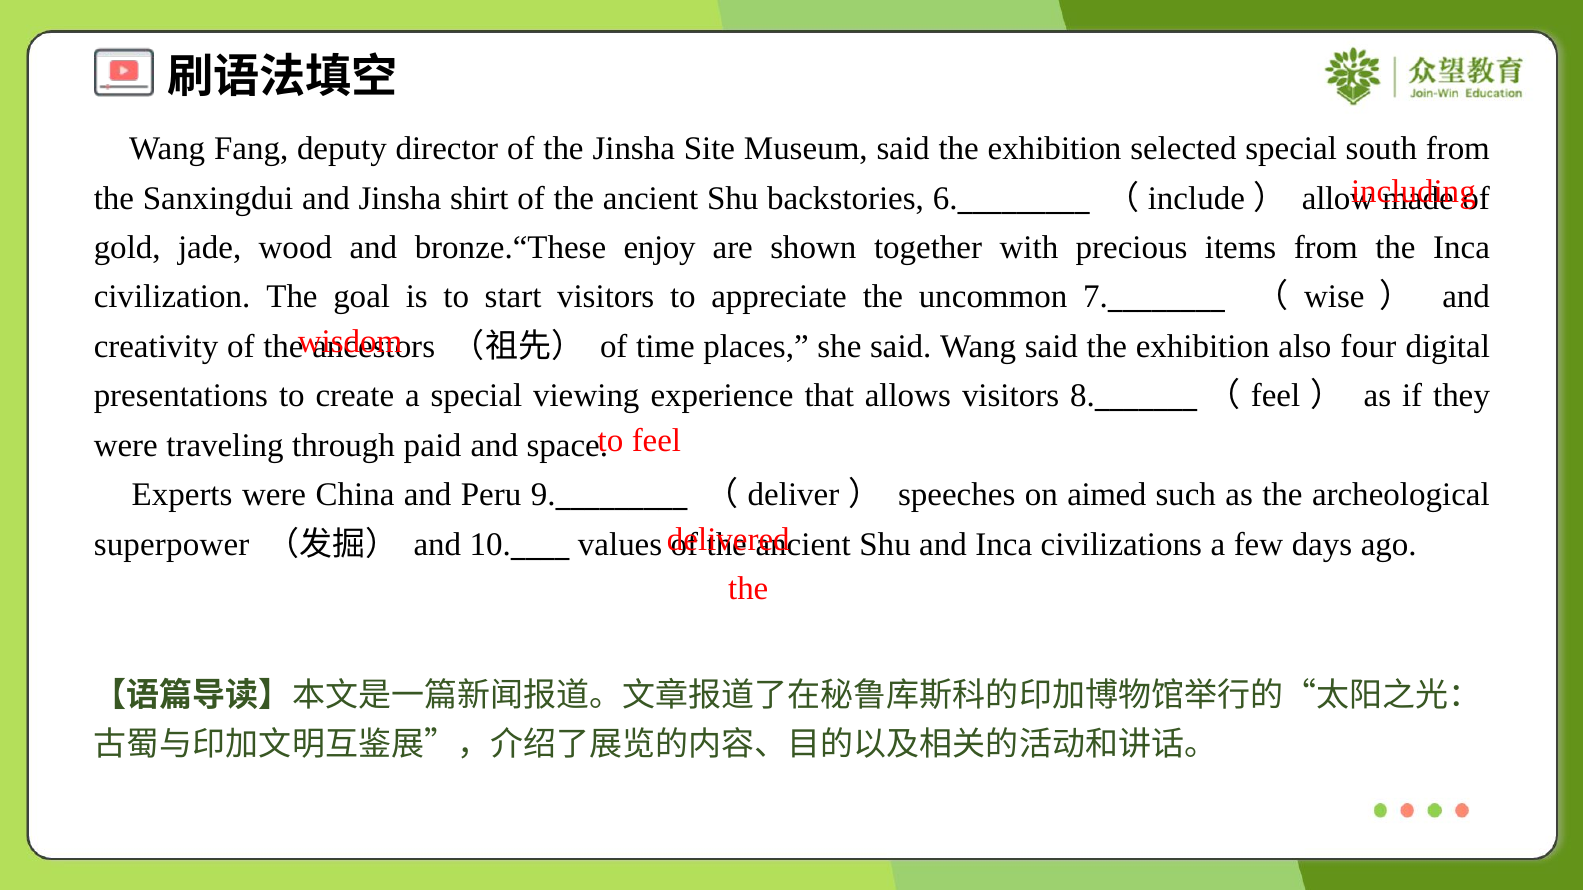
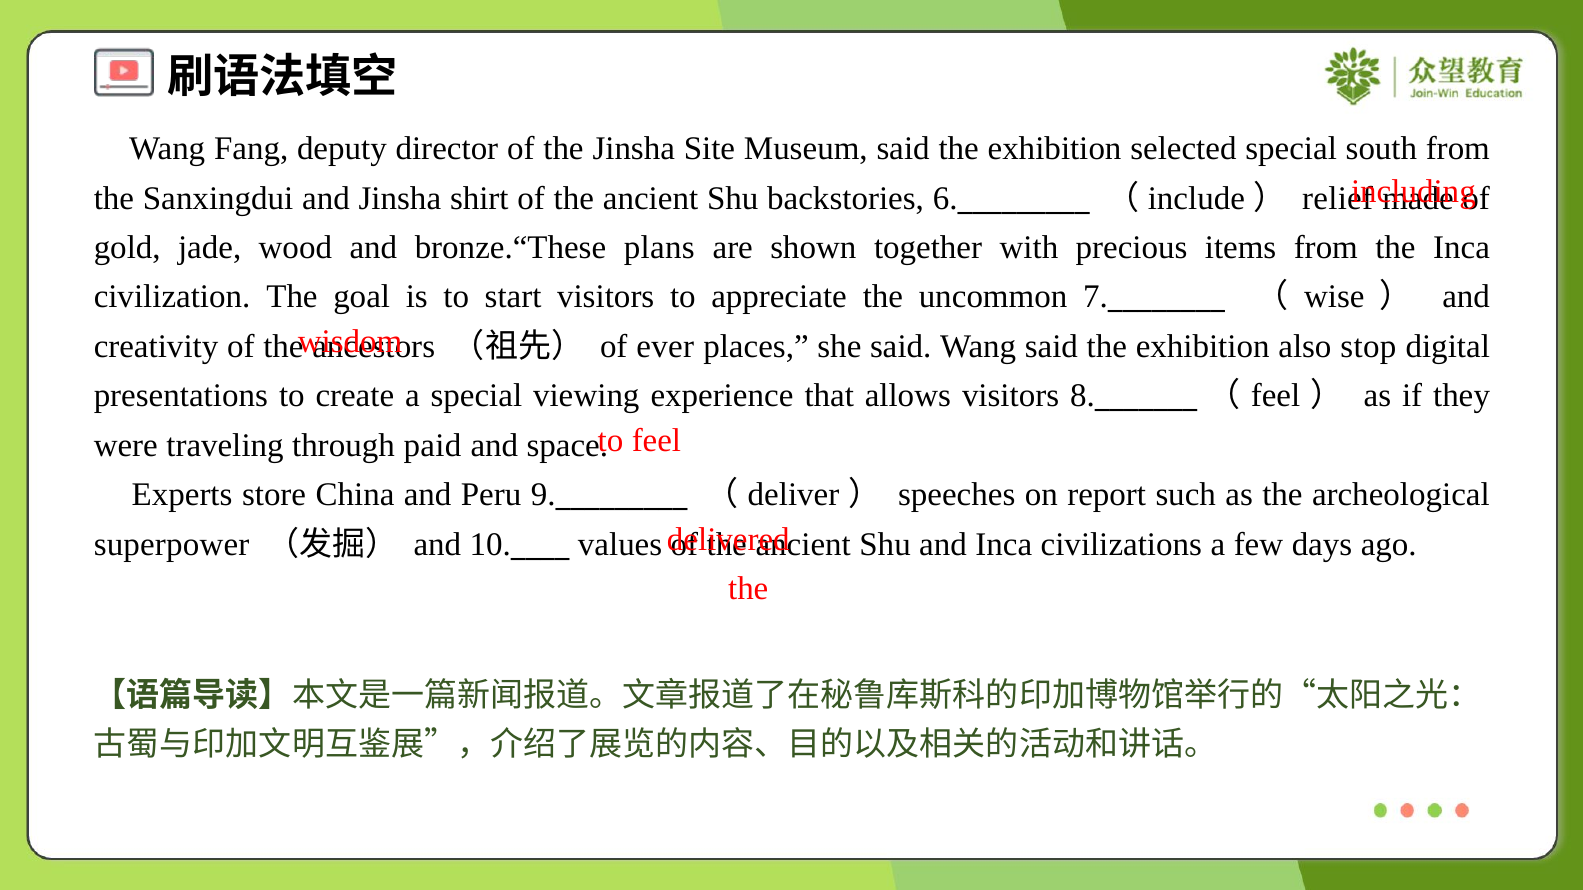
allow: allow -> relief
enjoy: enjoy -> plans
time: time -> ever
four: four -> stop
Experts were: were -> store
aimed: aimed -> report
